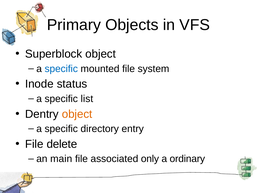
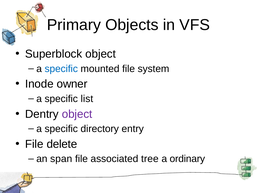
status: status -> owner
object at (77, 114) colour: orange -> purple
main: main -> span
only: only -> tree
